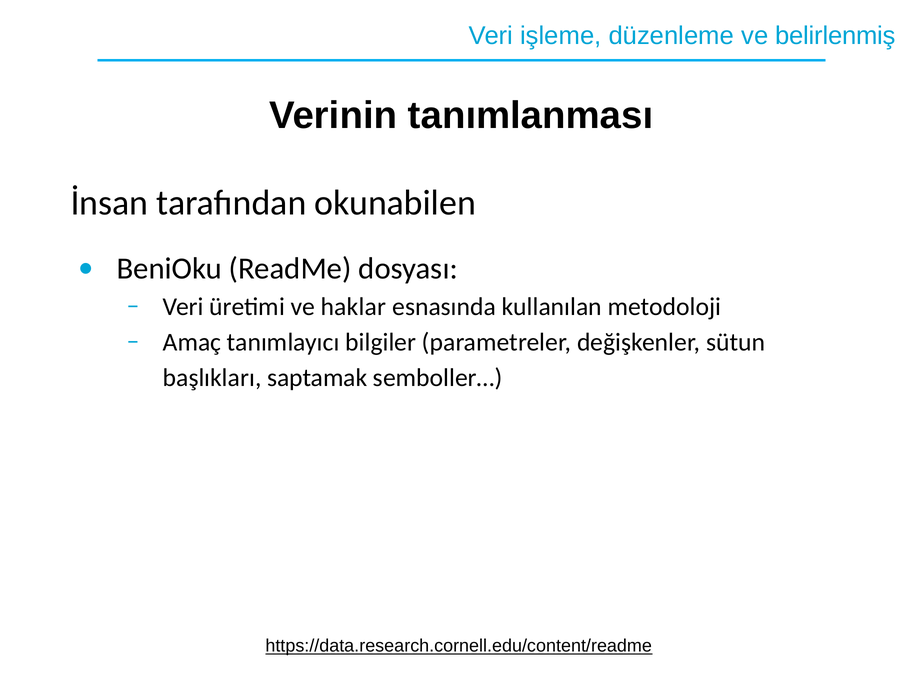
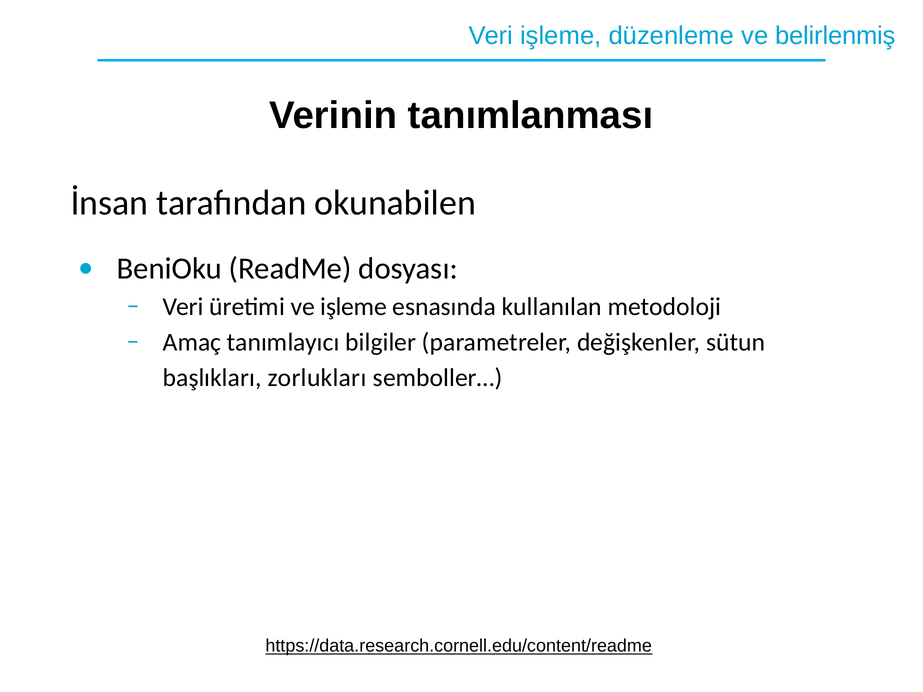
ve haklar: haklar -> işleme
saptamak: saptamak -> zorlukları
